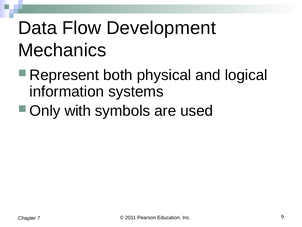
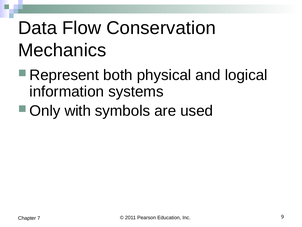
Development: Development -> Conservation
